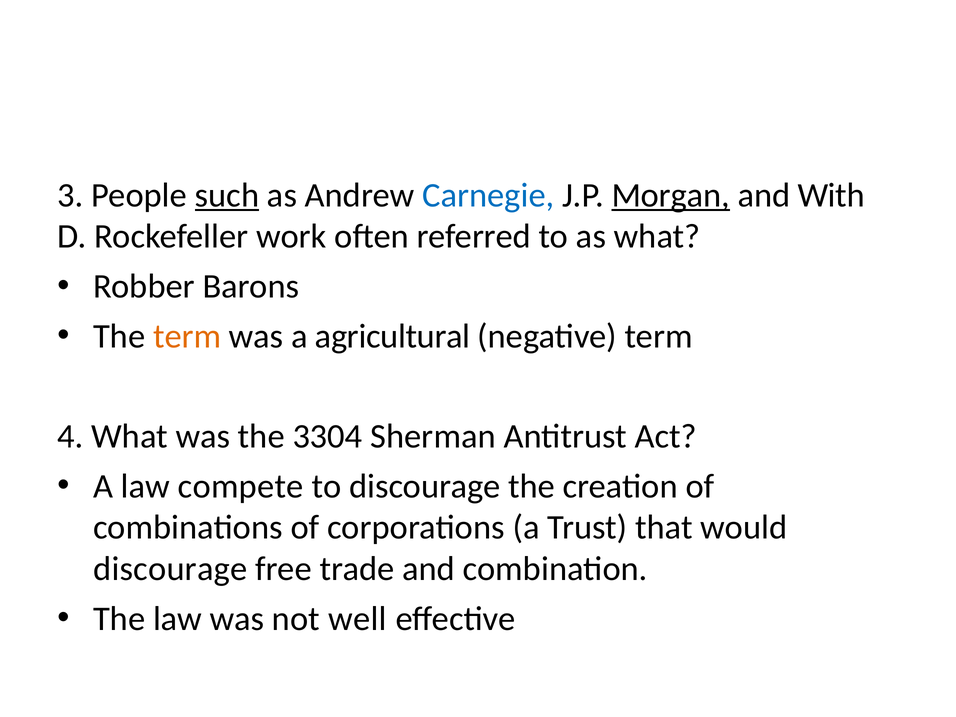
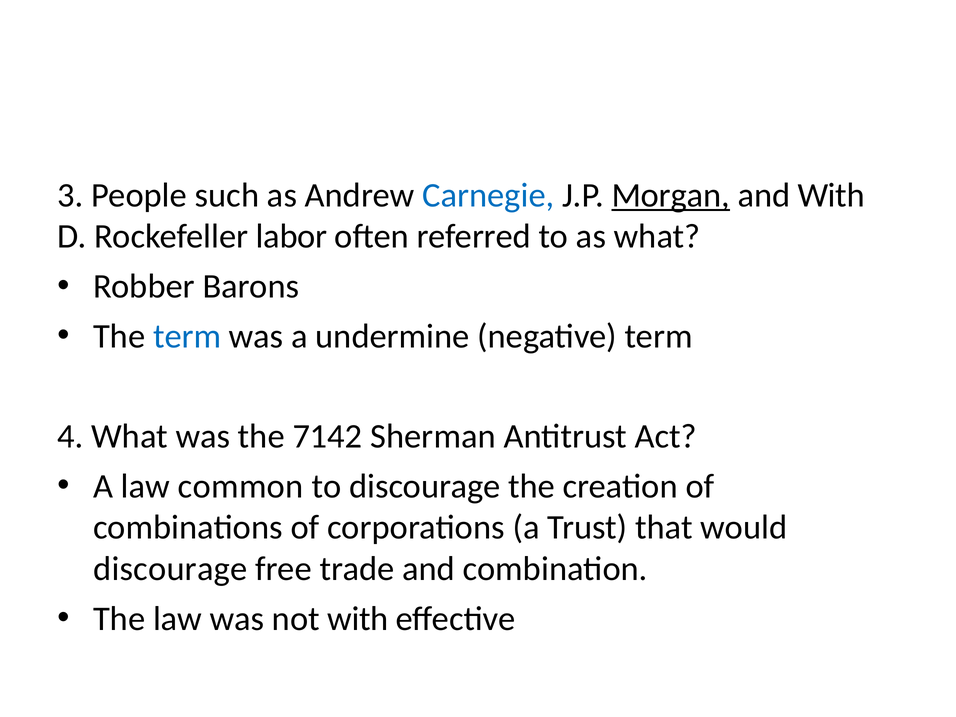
such underline: present -> none
work: work -> labor
term at (187, 336) colour: orange -> blue
agricultural: agricultural -> undermine
3304: 3304 -> 7142
compete: compete -> common
not well: well -> with
